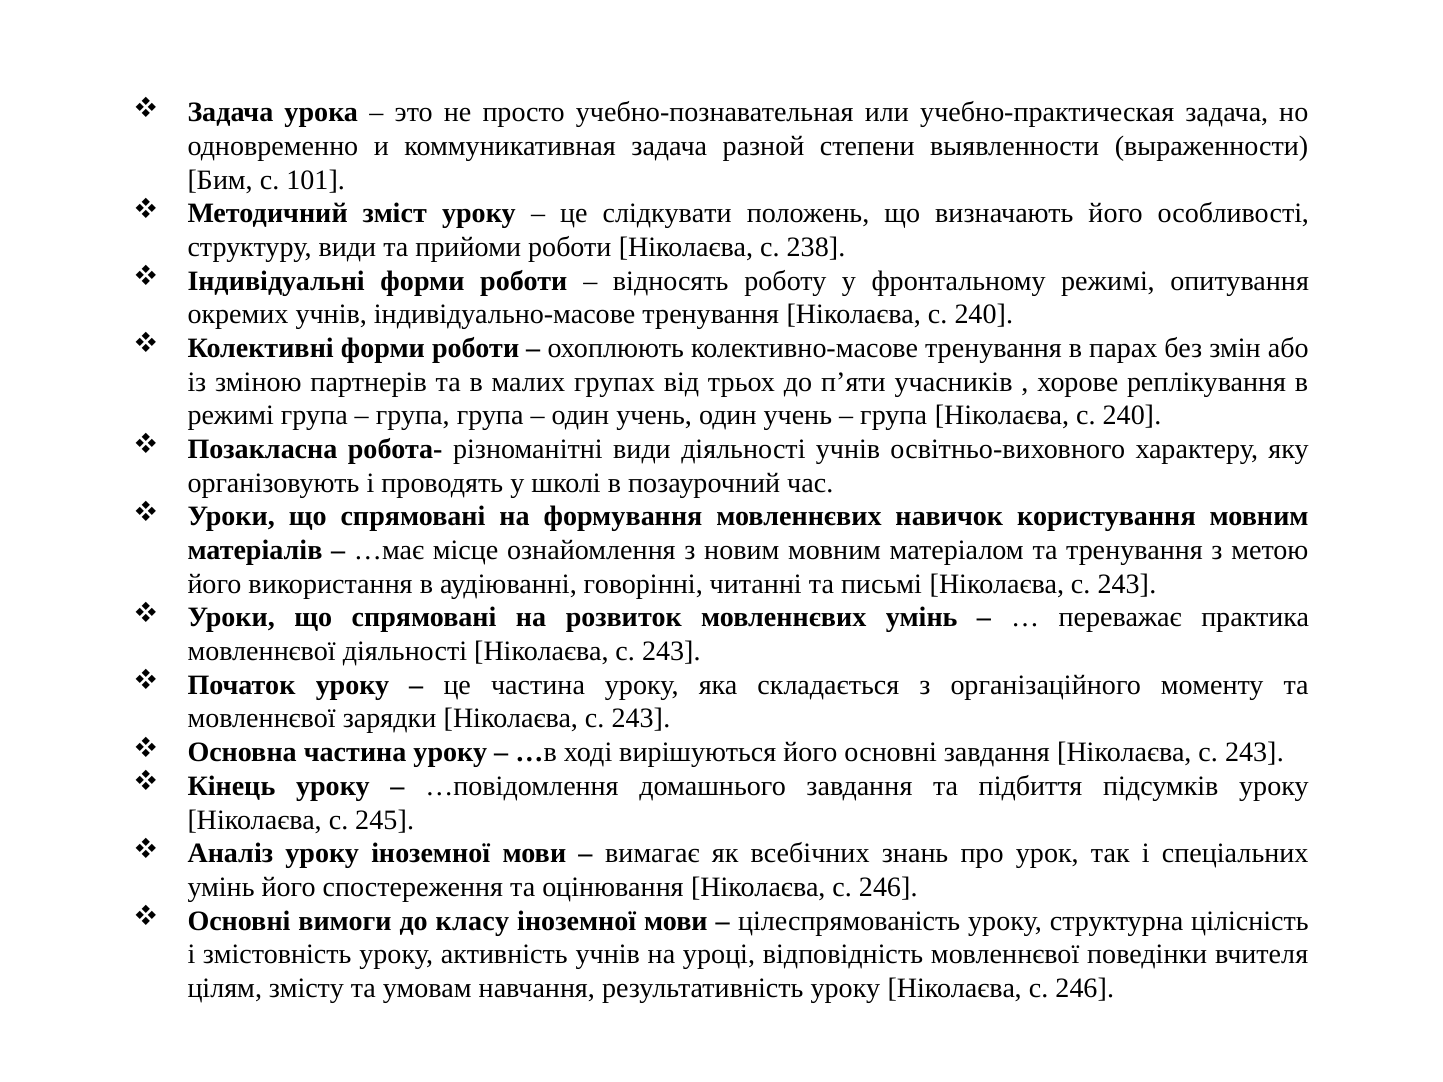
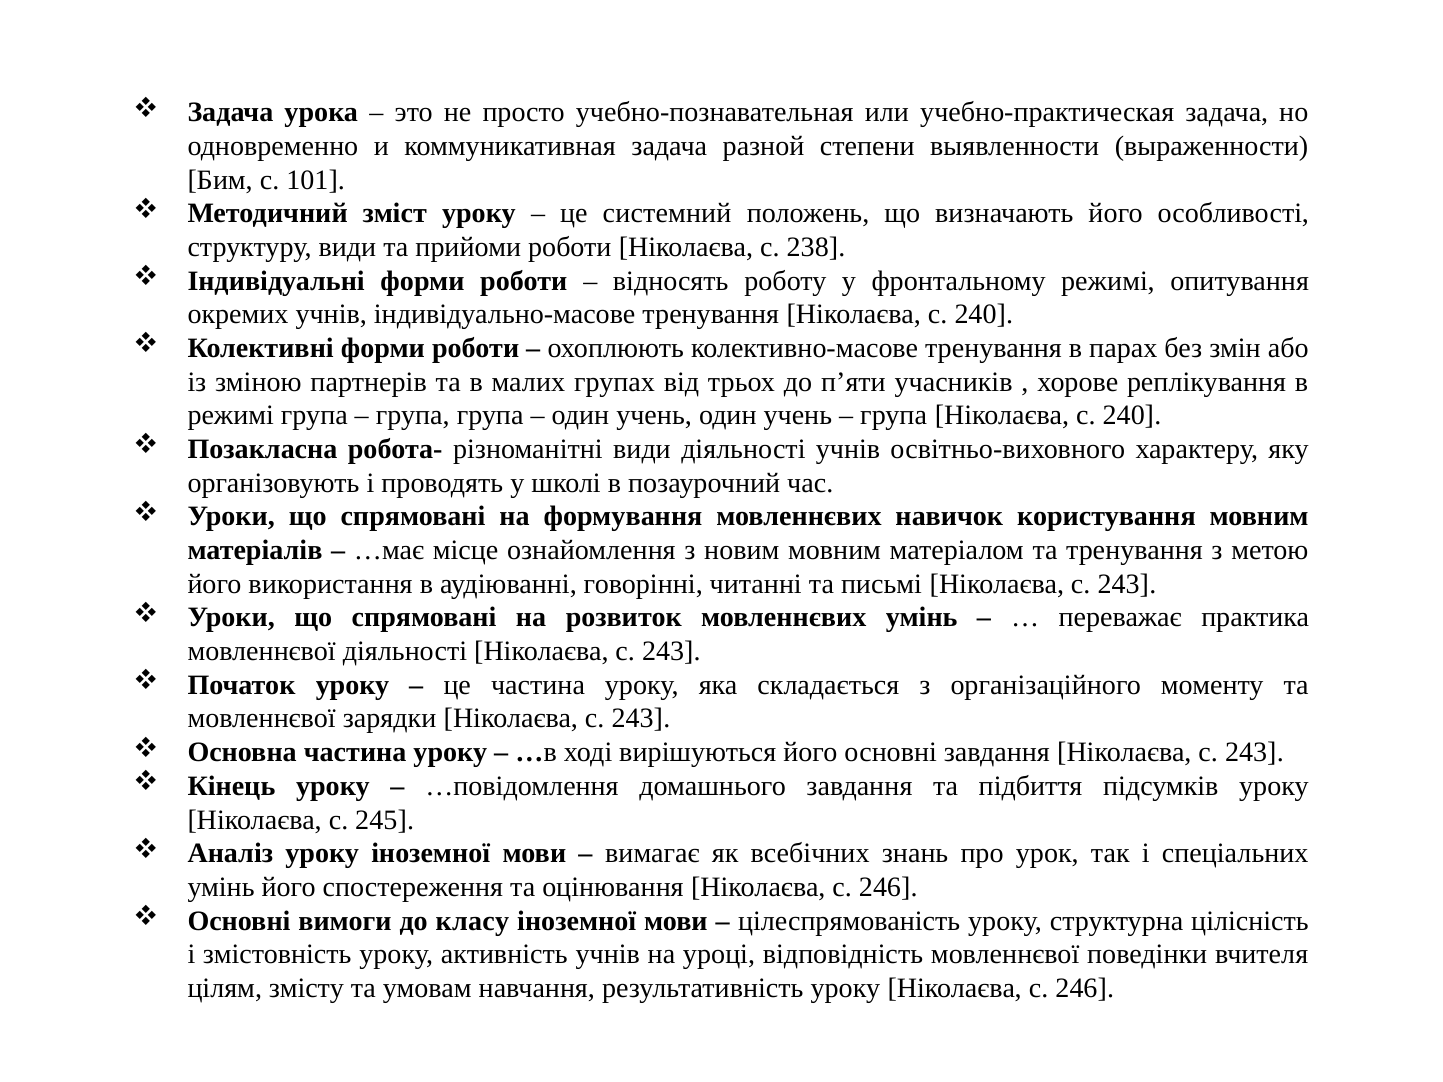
слідкувати: слідкувати -> системний
